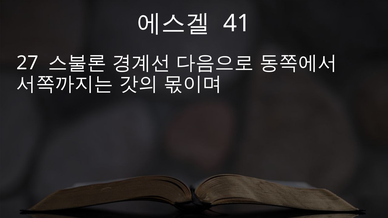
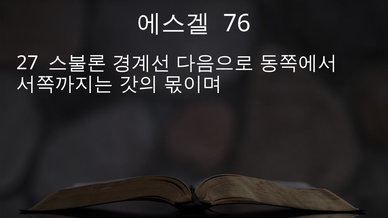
41: 41 -> 76
